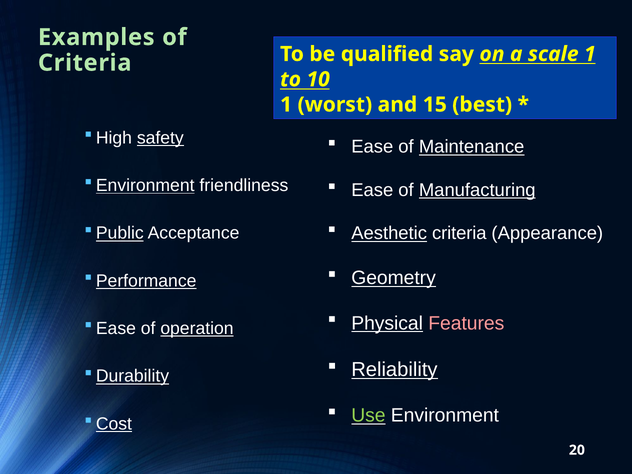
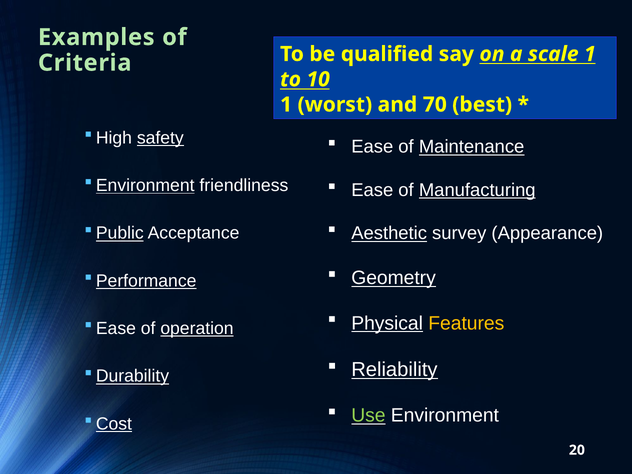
15: 15 -> 70
Aesthetic criteria: criteria -> survey
Features colour: pink -> yellow
